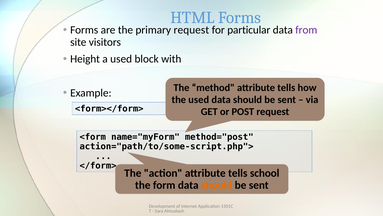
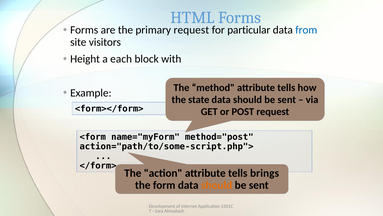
from colour: purple -> blue
a used: used -> each
the used: used -> state
school: school -> brings
